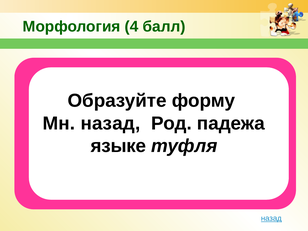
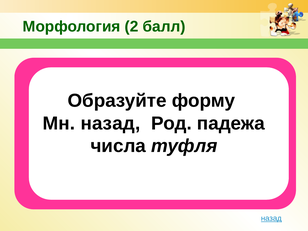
4: 4 -> 2
языке: языке -> числа
